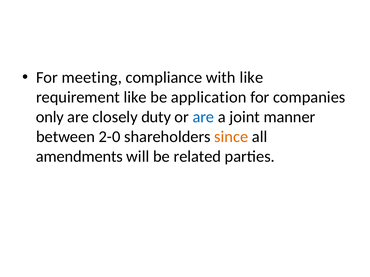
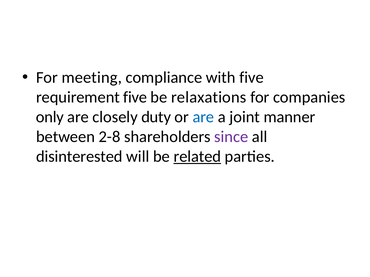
with like: like -> five
requirement like: like -> five
application: application -> relaxations
2-0: 2-0 -> 2-8
since colour: orange -> purple
amendments: amendments -> disinterested
related underline: none -> present
